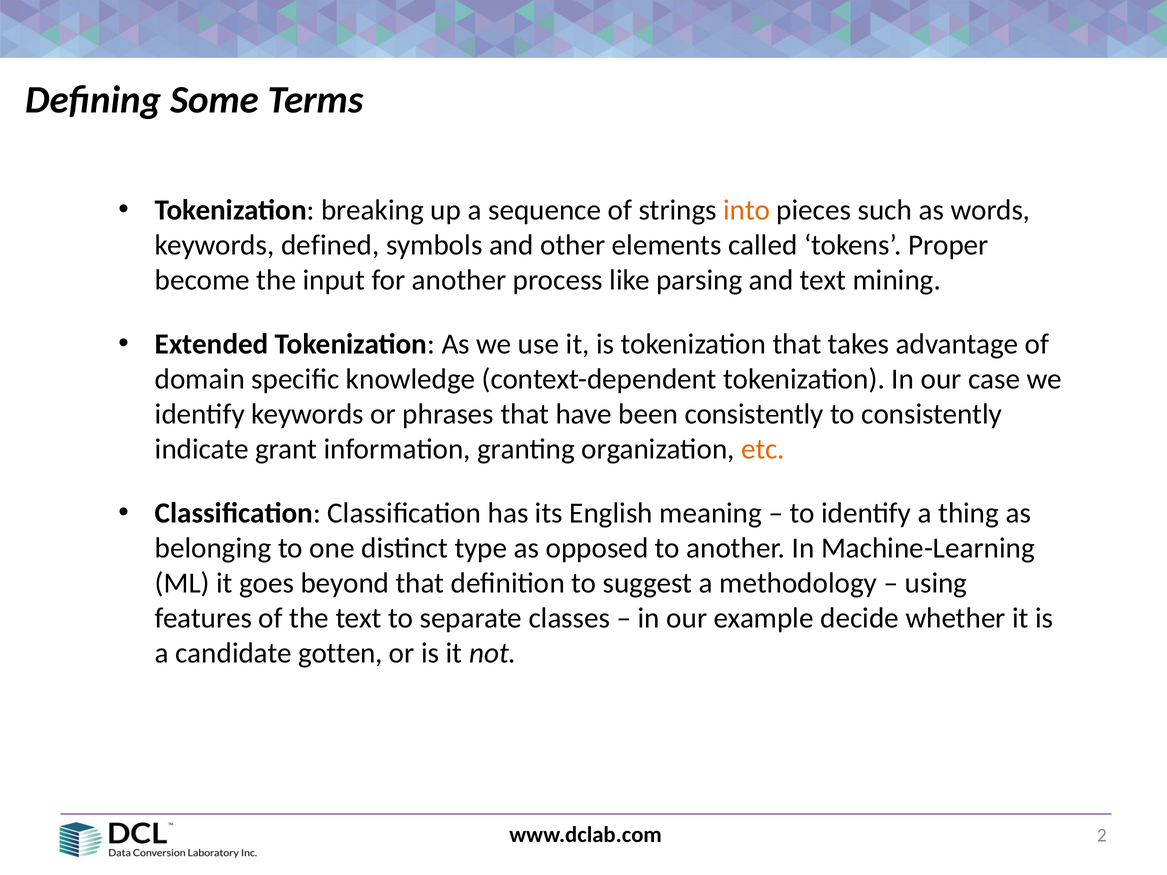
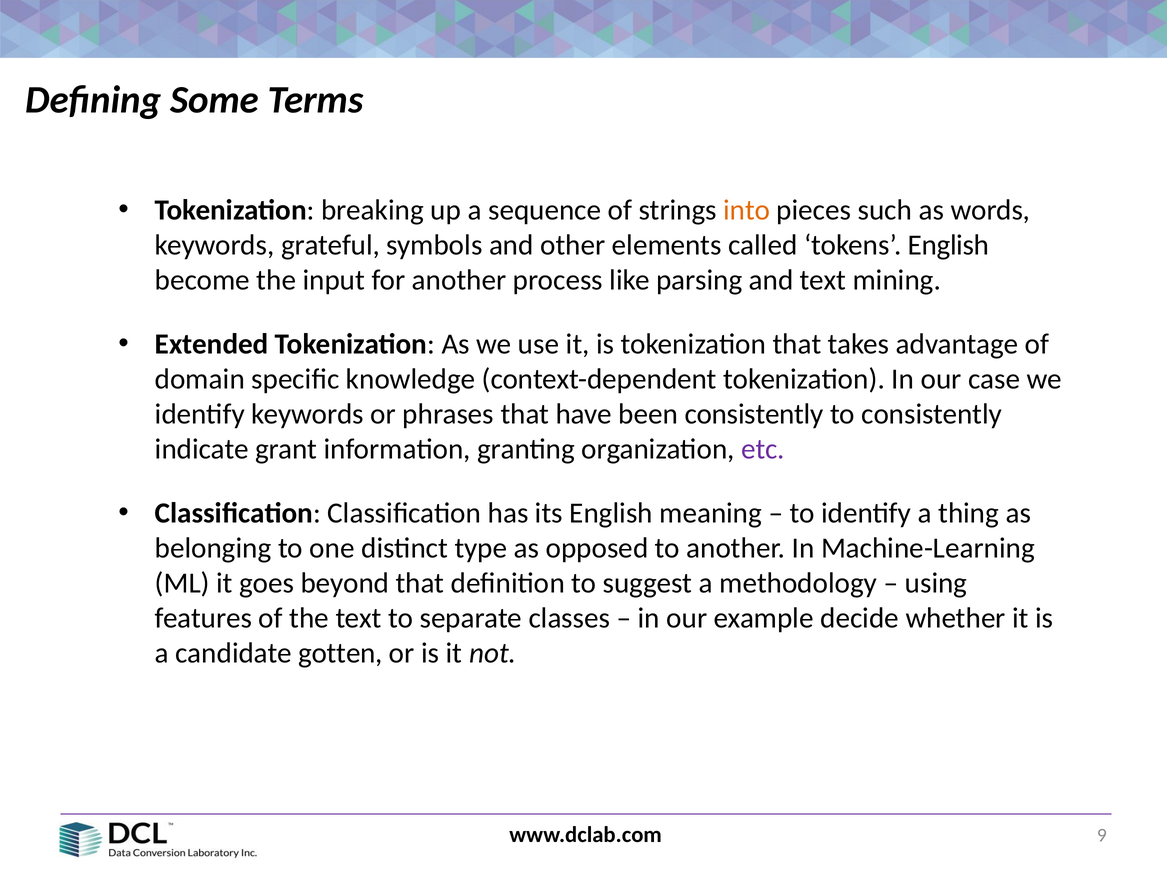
defined: defined -> grateful
tokens Proper: Proper -> English
etc colour: orange -> purple
2: 2 -> 9
